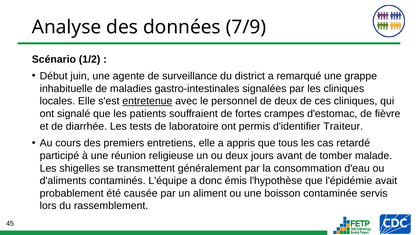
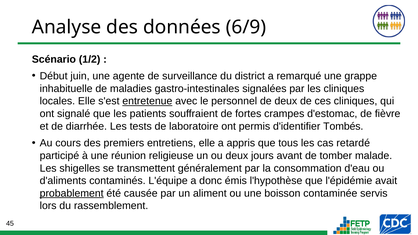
7/9: 7/9 -> 6/9
Traiteur: Traiteur -> Tombés
probablement underline: none -> present
